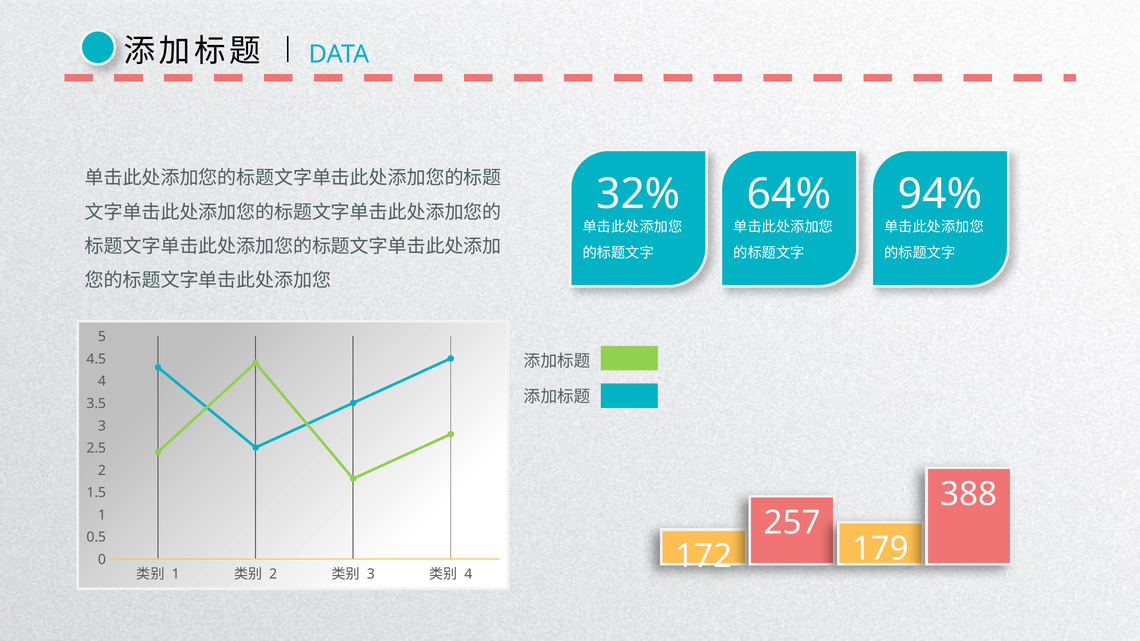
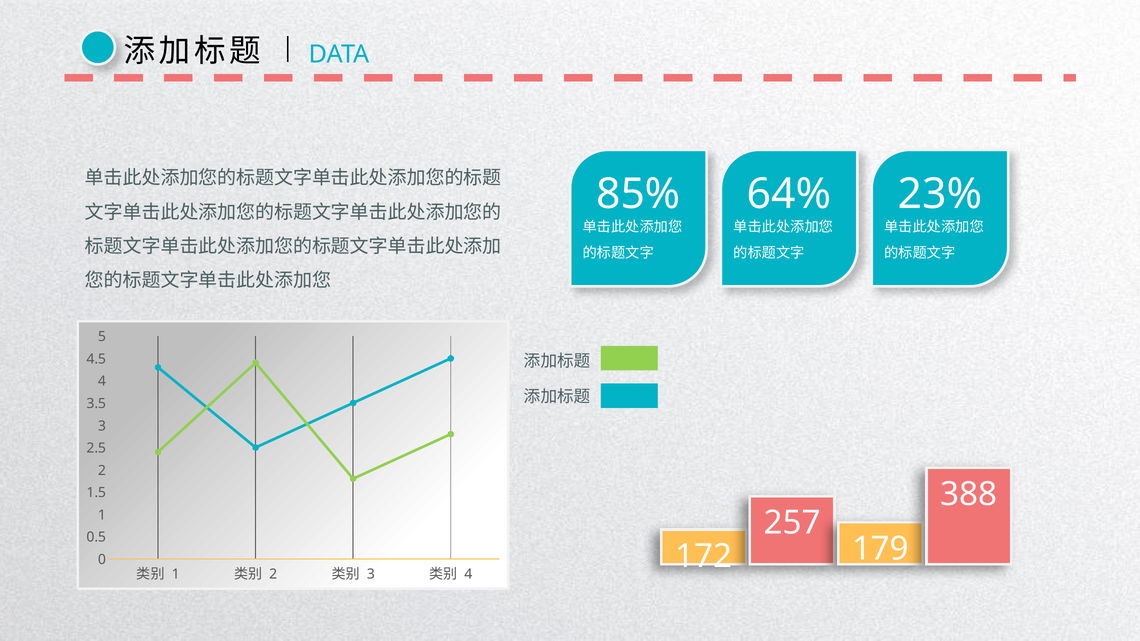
32%: 32% -> 85%
94%: 94% -> 23%
